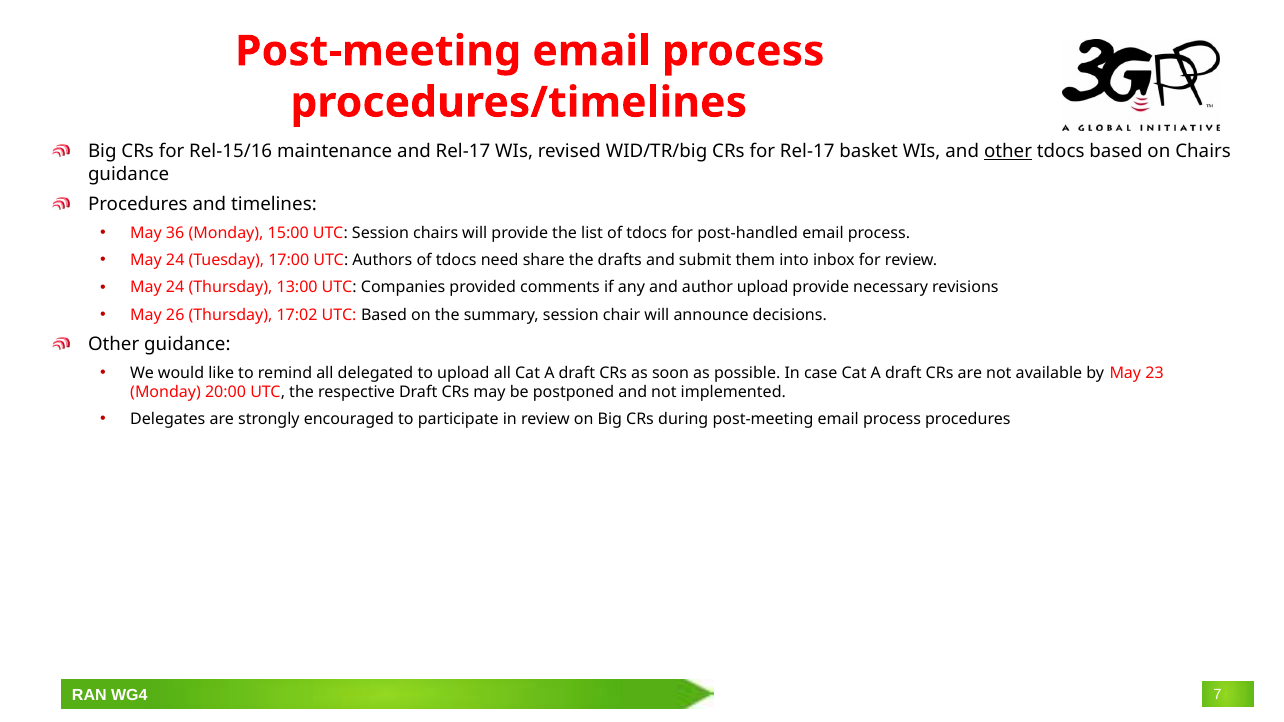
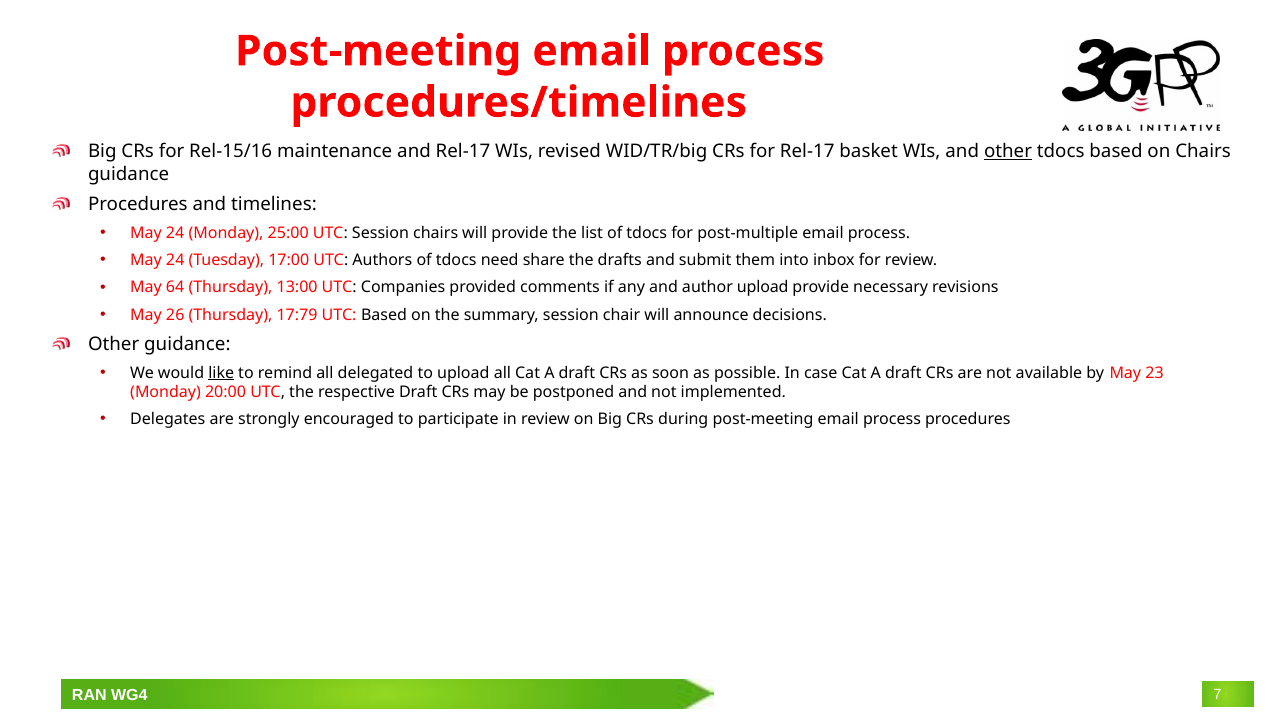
36 at (175, 233): 36 -> 24
15:00: 15:00 -> 25:00
post-handled: post-handled -> post-multiple
24 at (175, 288): 24 -> 64
17:02: 17:02 -> 17:79
like underline: none -> present
